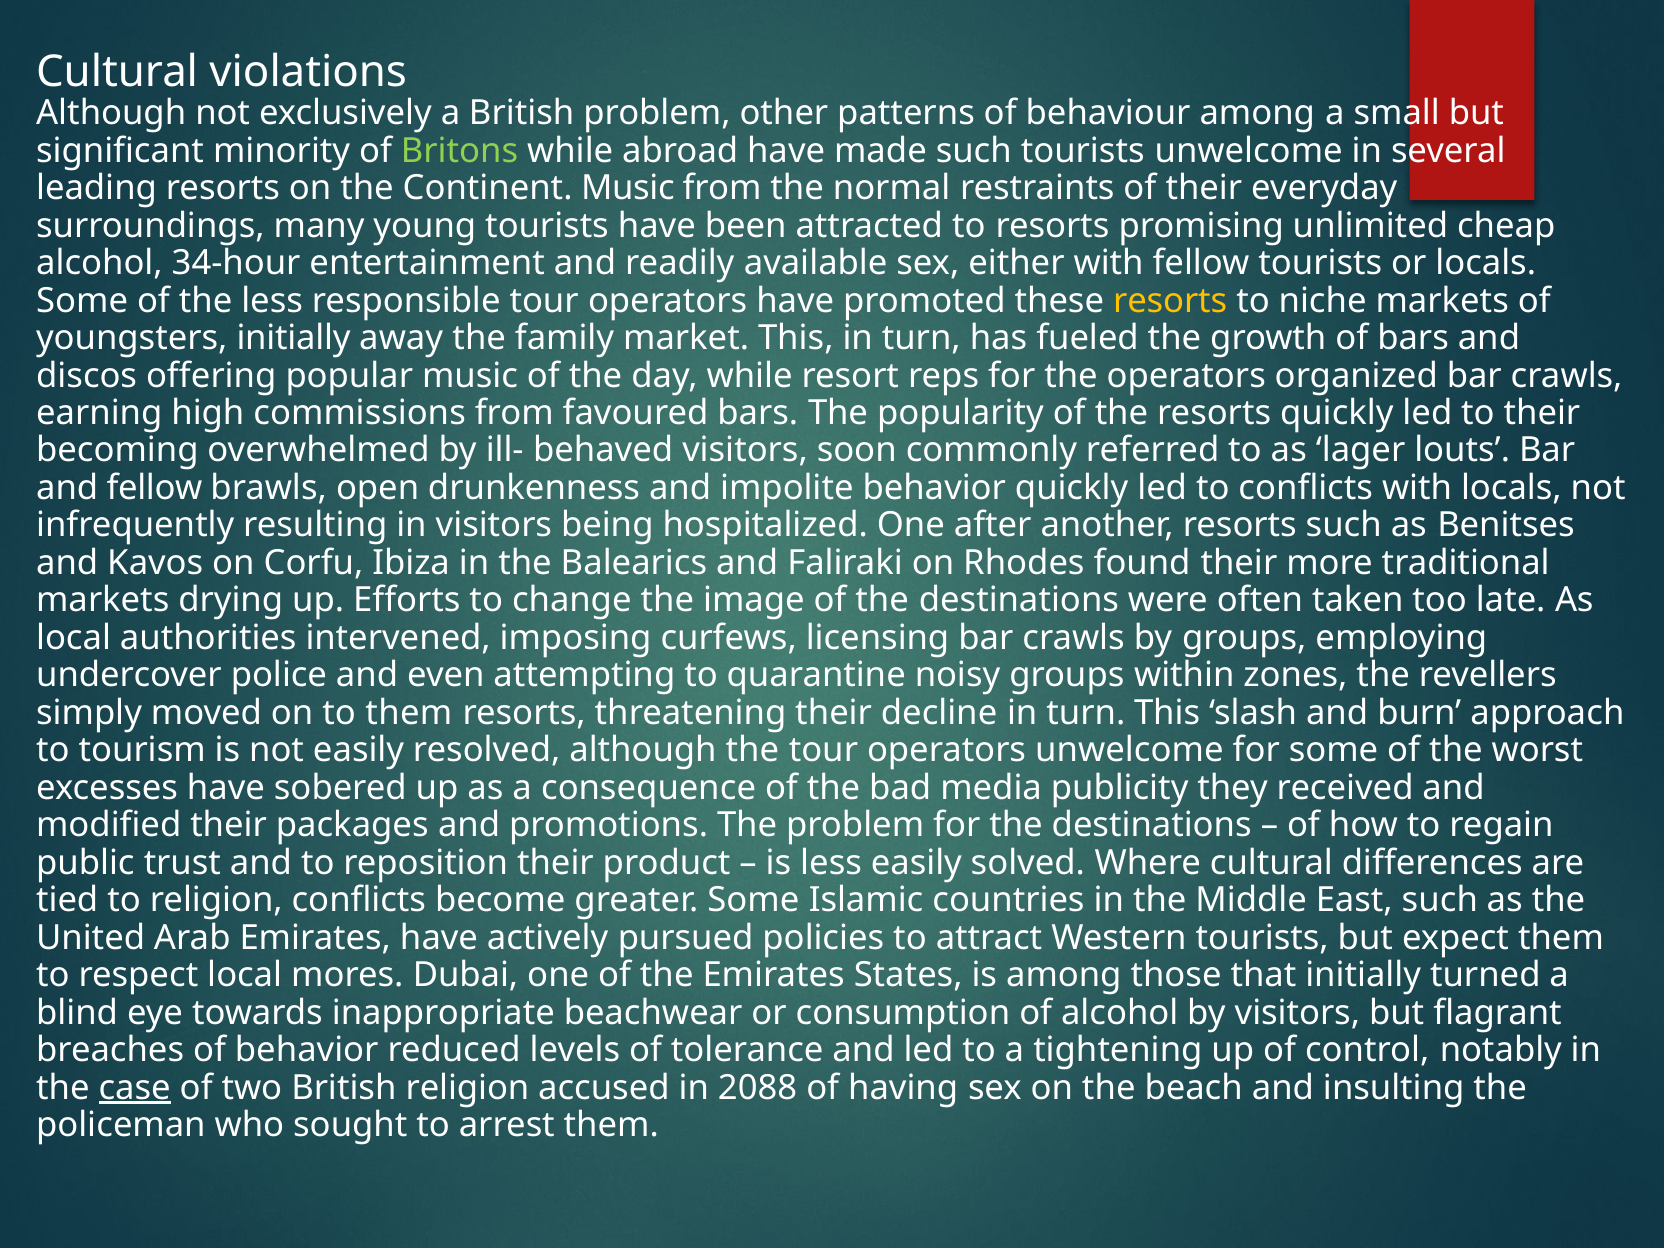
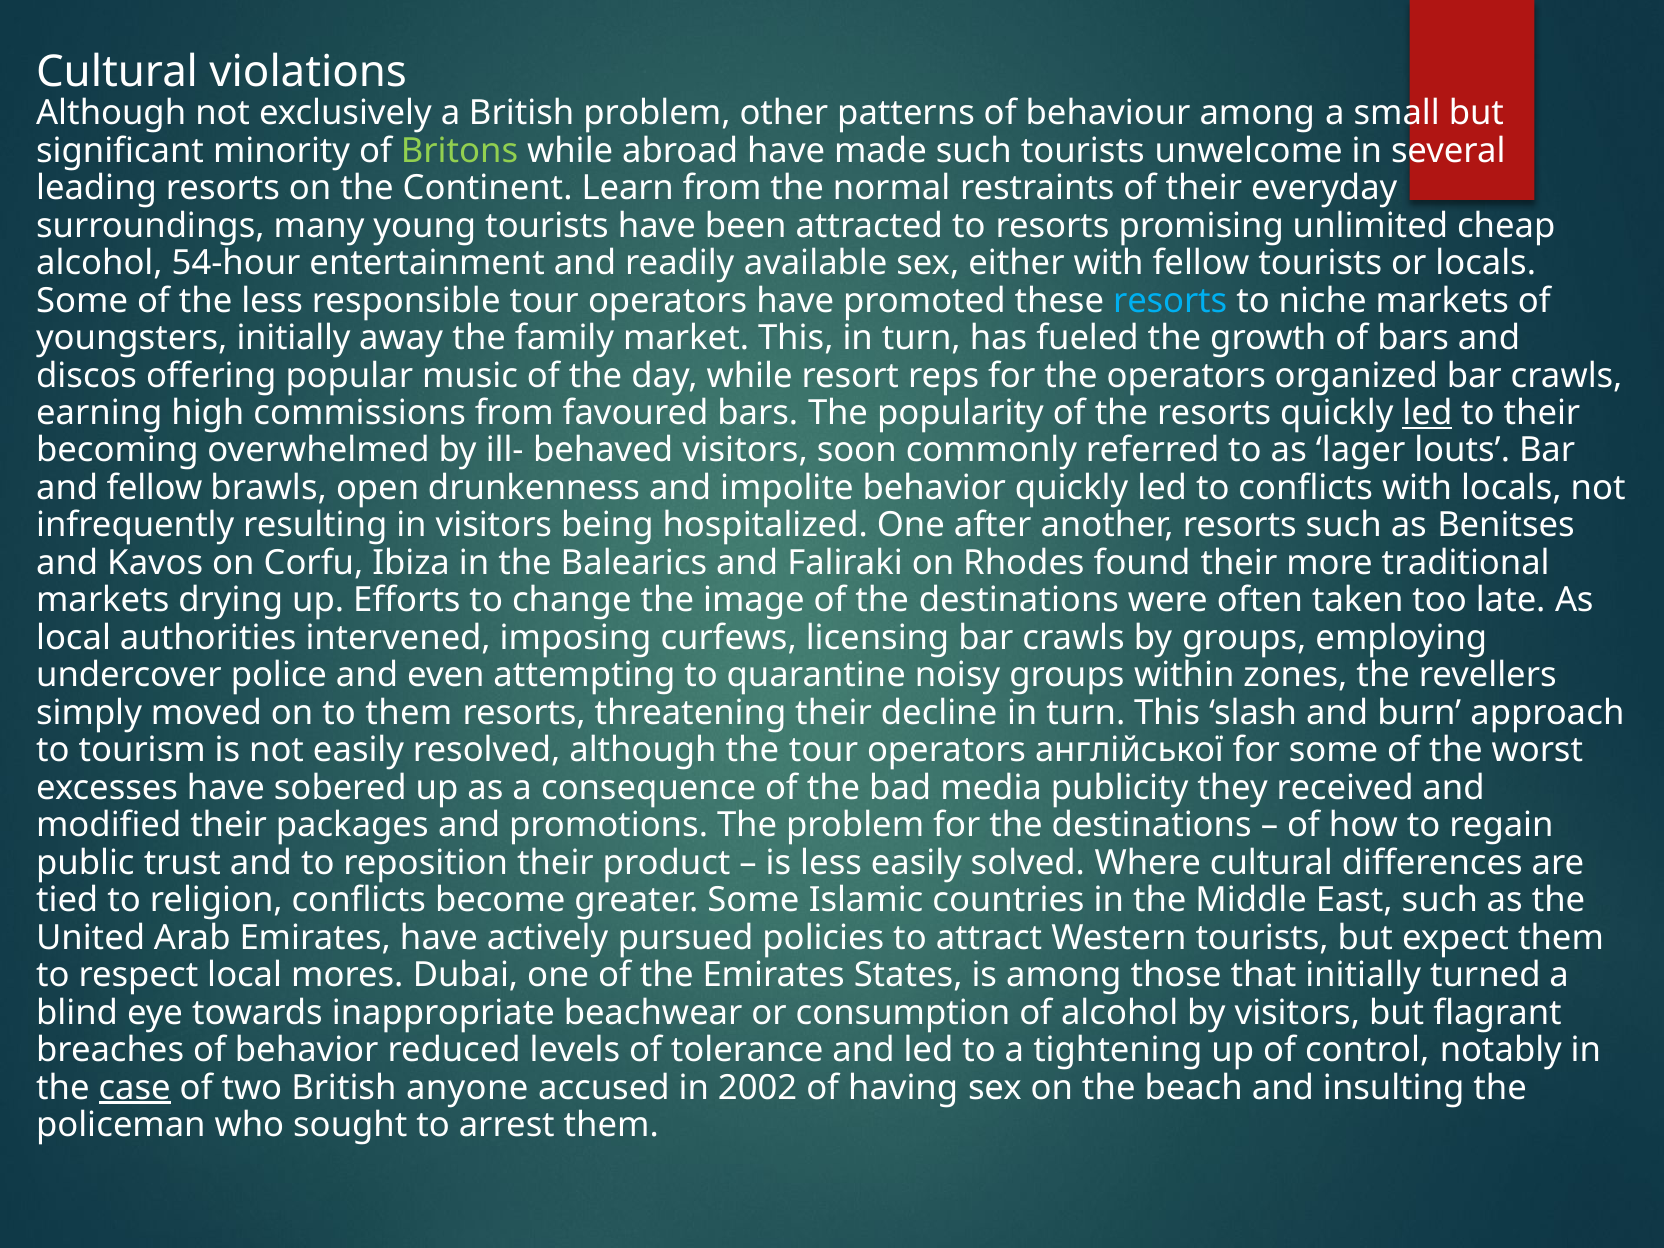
Continent Music: Music -> Learn
34-hour: 34-hour -> 54-hour
resorts at (1170, 301) colour: yellow -> light blue
led at (1427, 413) underline: none -> present
operators unwelcome: unwelcome -> англійської
British religion: religion -> anyone
2088: 2088 -> 2002
